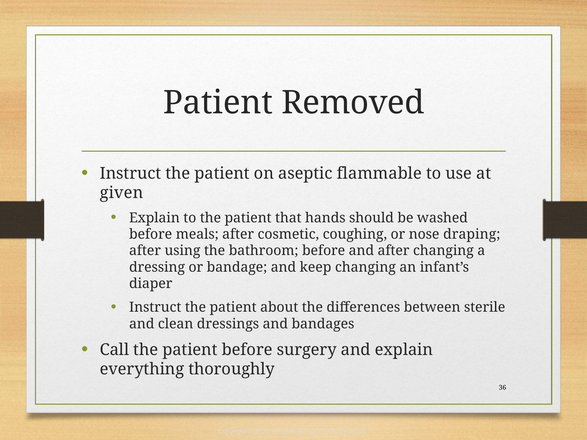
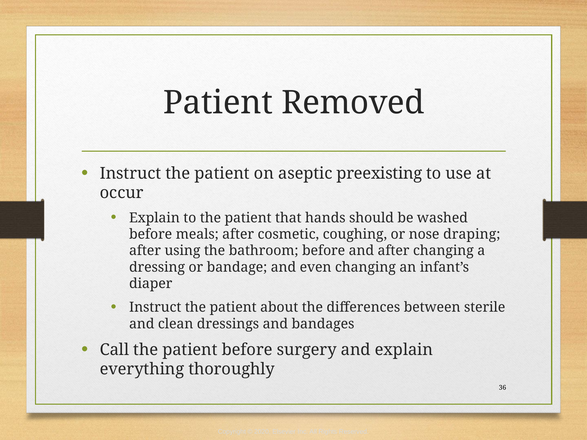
flammable: flammable -> preexisting
given: given -> occur
keep: keep -> even
